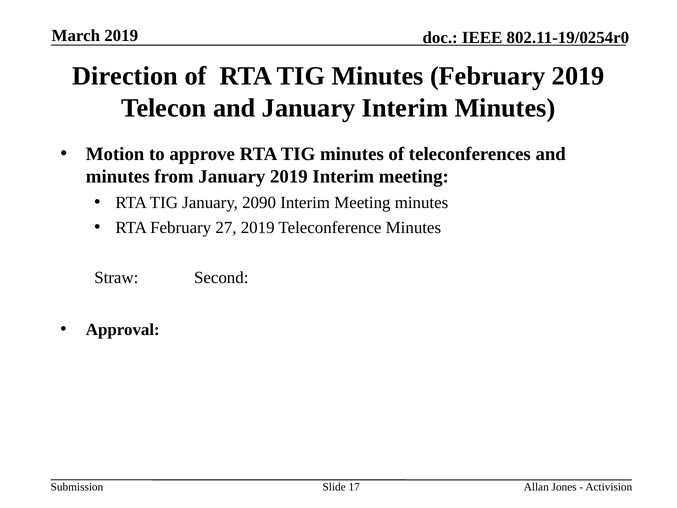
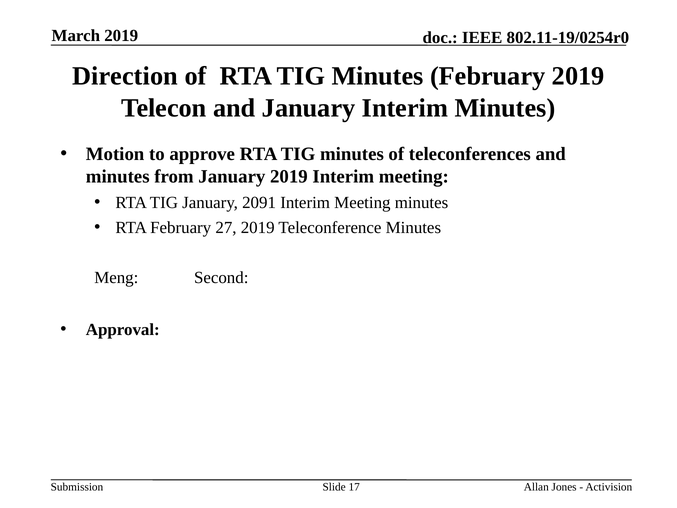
2090: 2090 -> 2091
Straw: Straw -> Meng
